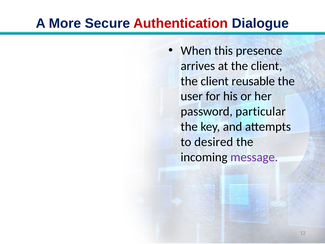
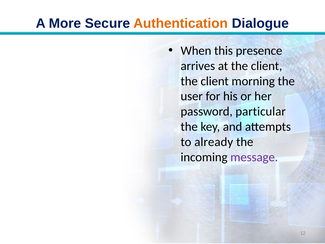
Authentication colour: red -> orange
reusable: reusable -> morning
desired: desired -> already
